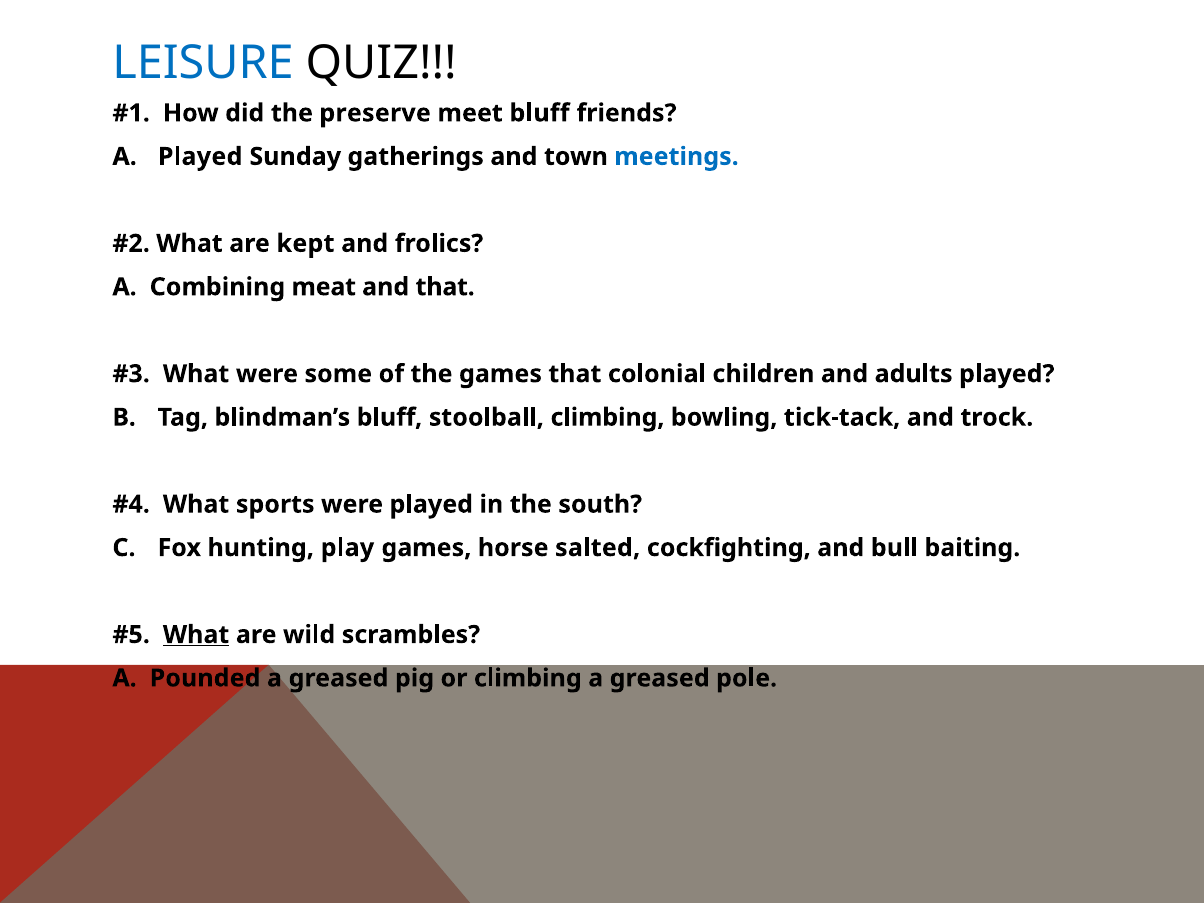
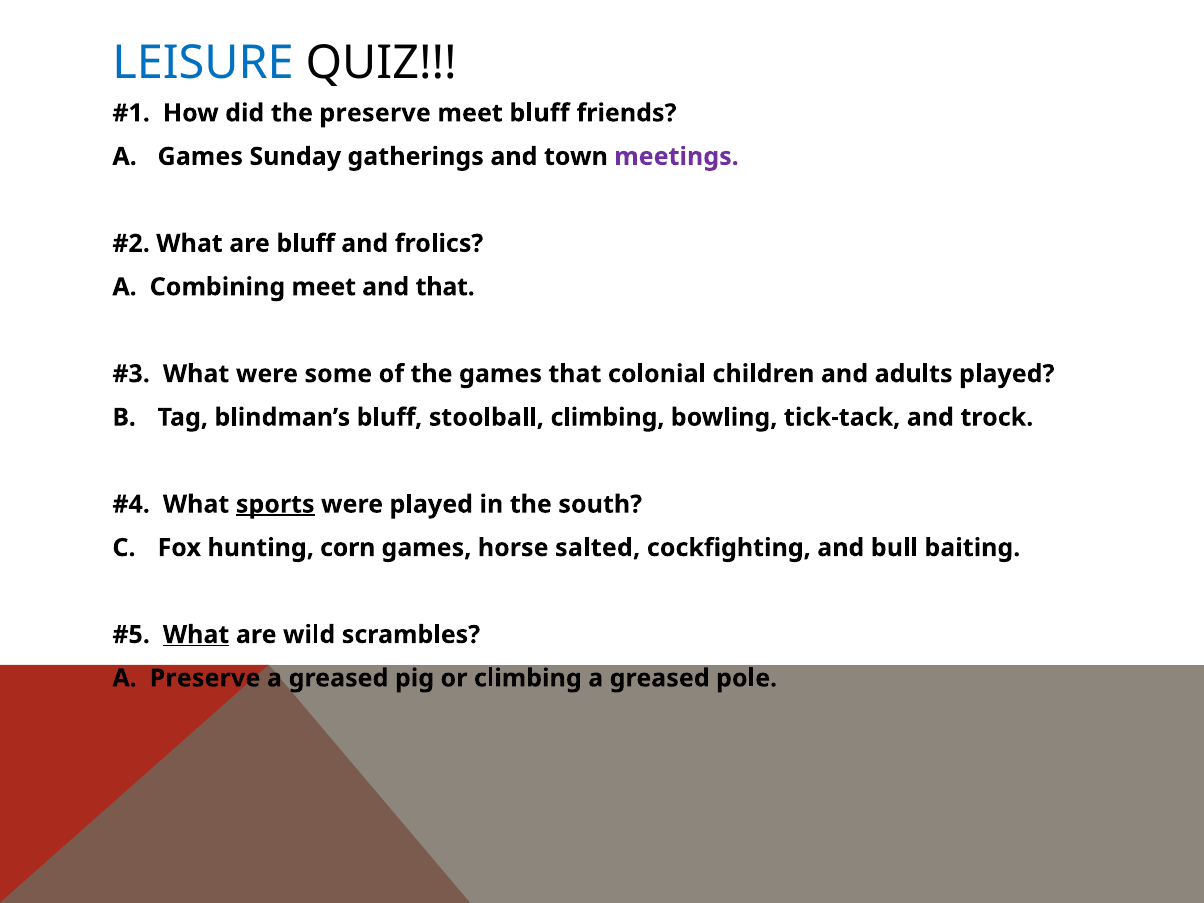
A Played: Played -> Games
meetings colour: blue -> purple
are kept: kept -> bluff
Combining meat: meat -> meet
sports underline: none -> present
play: play -> corn
A Pounded: Pounded -> Preserve
